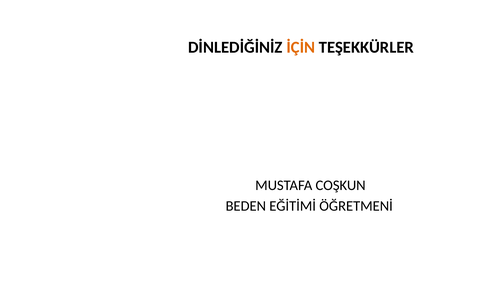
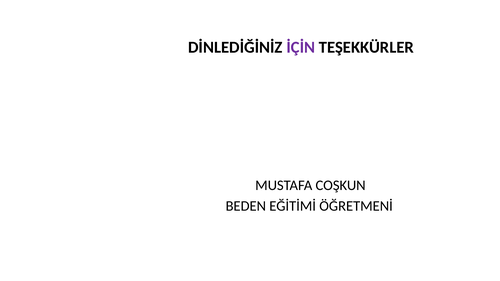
İÇİN colour: orange -> purple
